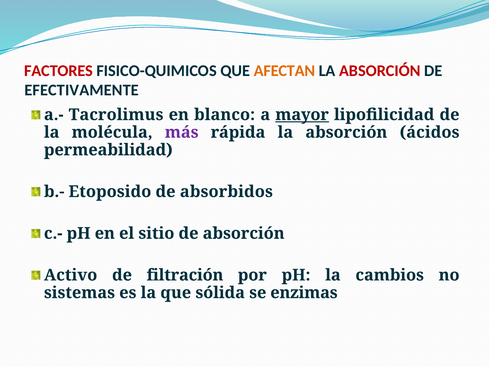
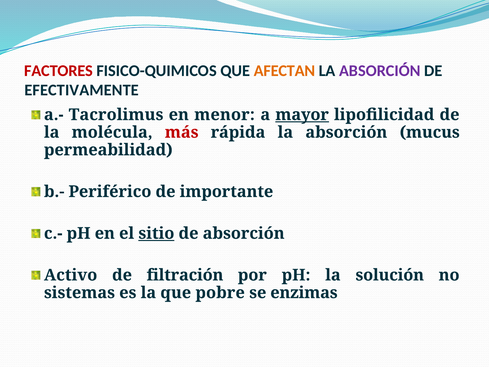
ABSORCIÓN at (380, 71) colour: red -> purple
blanco: blanco -> menor
más colour: purple -> red
ácidos: ácidos -> mucus
Etoposido: Etoposido -> Periférico
absorbidos: absorbidos -> importante
sitio underline: none -> present
cambios: cambios -> solución
sólida: sólida -> pobre
